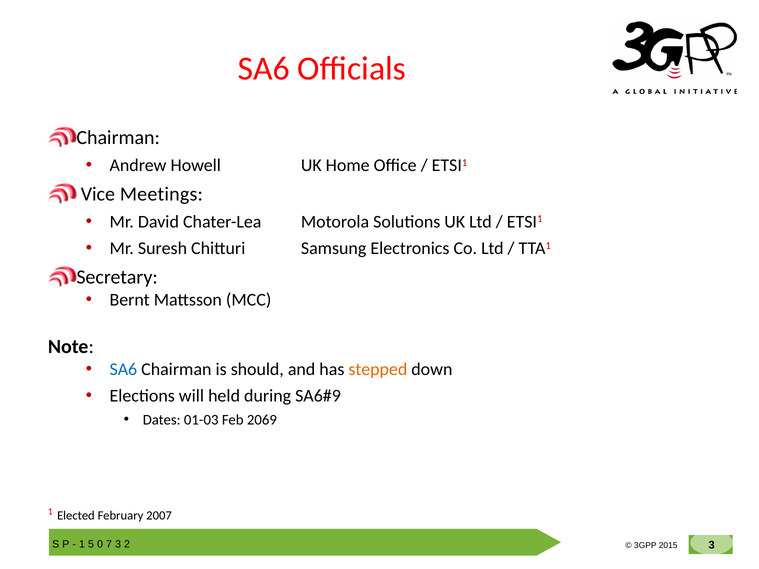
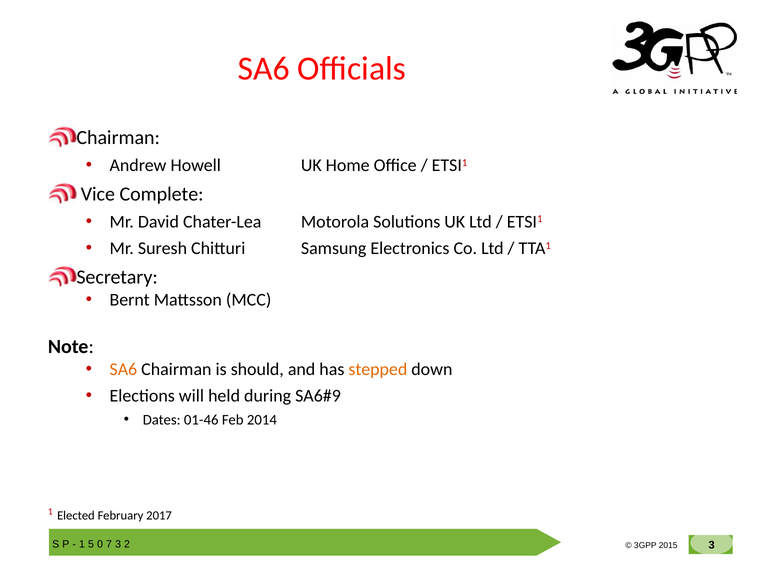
Meetings: Meetings -> Complete
SA6 at (123, 370) colour: blue -> orange
01-03: 01-03 -> 01-46
2069: 2069 -> 2014
2007: 2007 -> 2017
